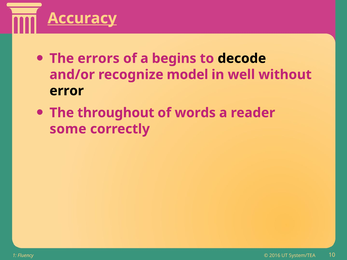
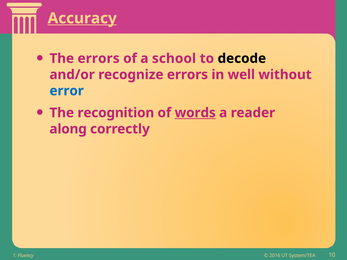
begins: begins -> school
recognize model: model -> errors
error colour: black -> blue
throughout: throughout -> recognition
words underline: none -> present
some: some -> along
